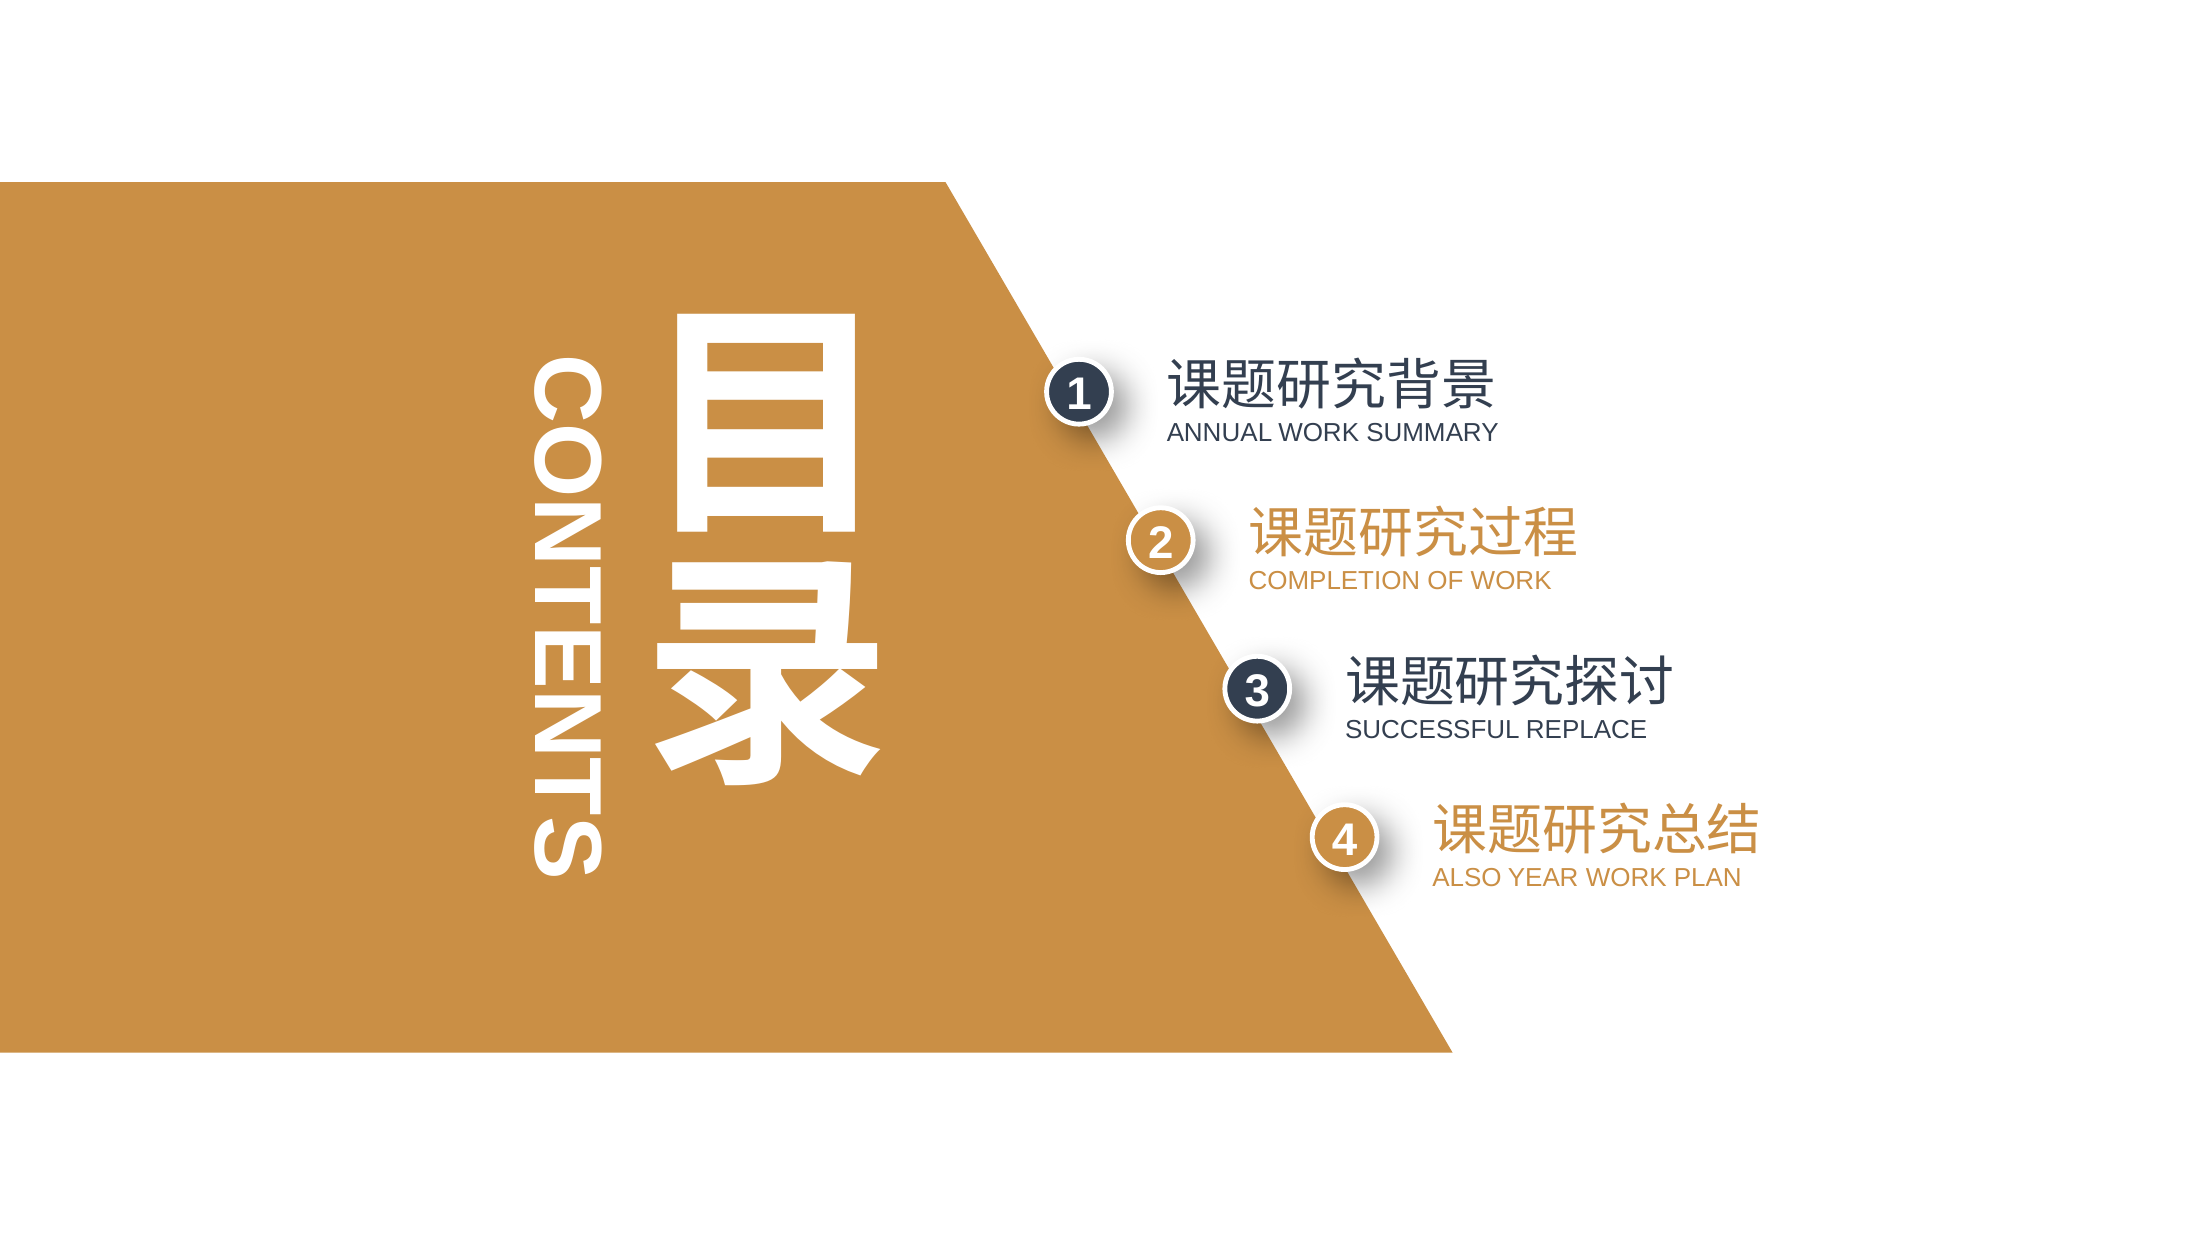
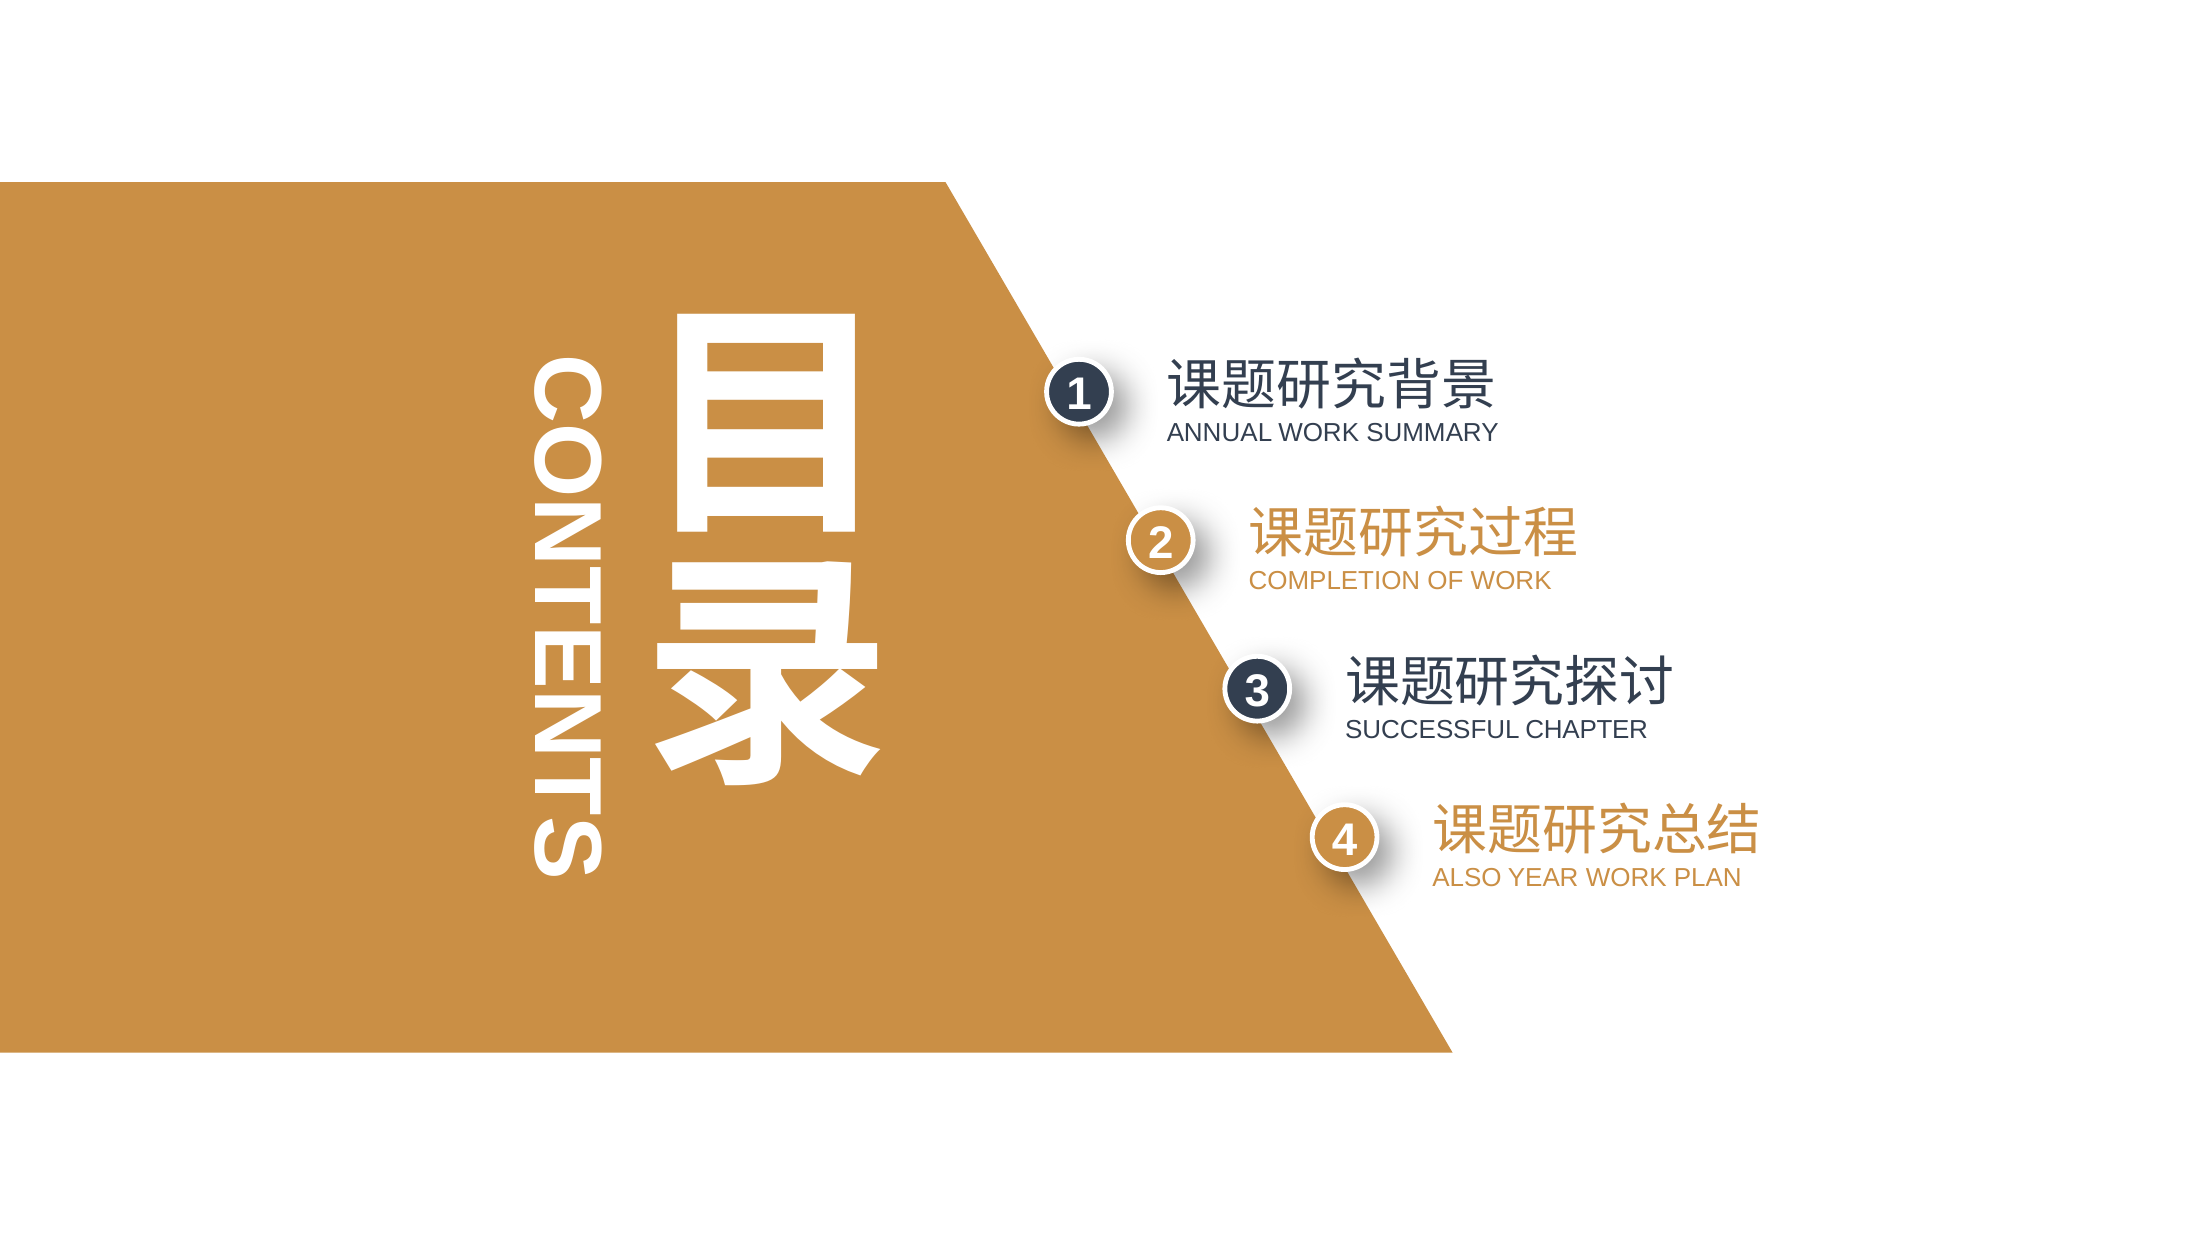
REPLACE: REPLACE -> CHAPTER
